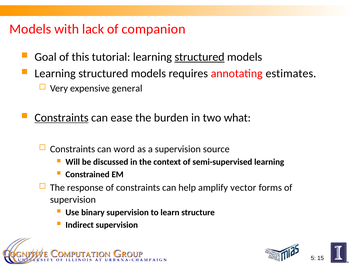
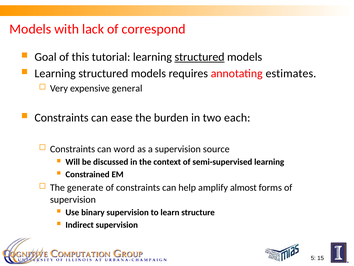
companion: companion -> correspond
Constraints at (62, 117) underline: present -> none
what: what -> each
response: response -> generate
vector: vector -> almost
